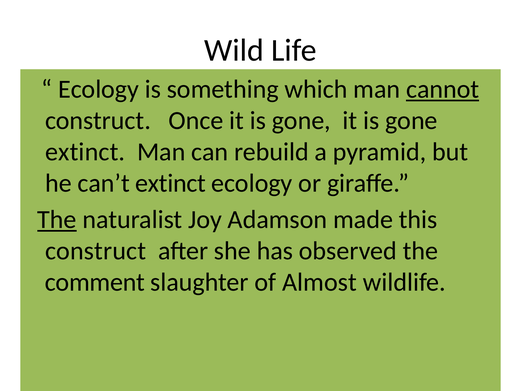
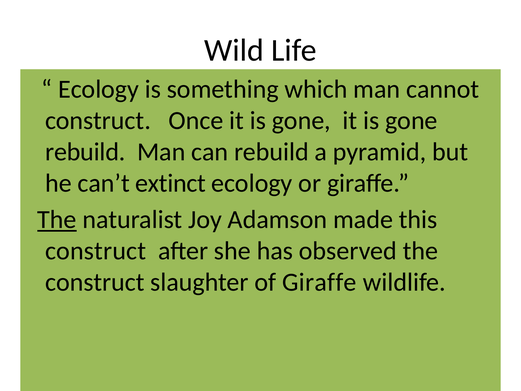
cannot underline: present -> none
extinct at (85, 152): extinct -> rebuild
comment at (95, 282): comment -> construct
of Almost: Almost -> Giraffe
